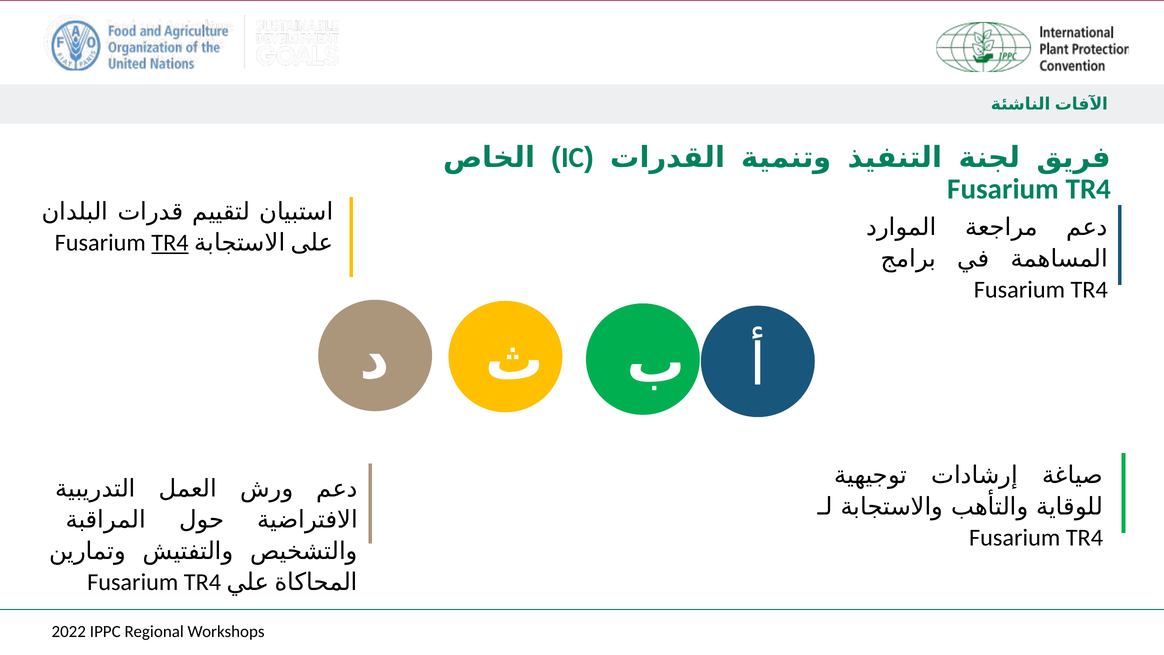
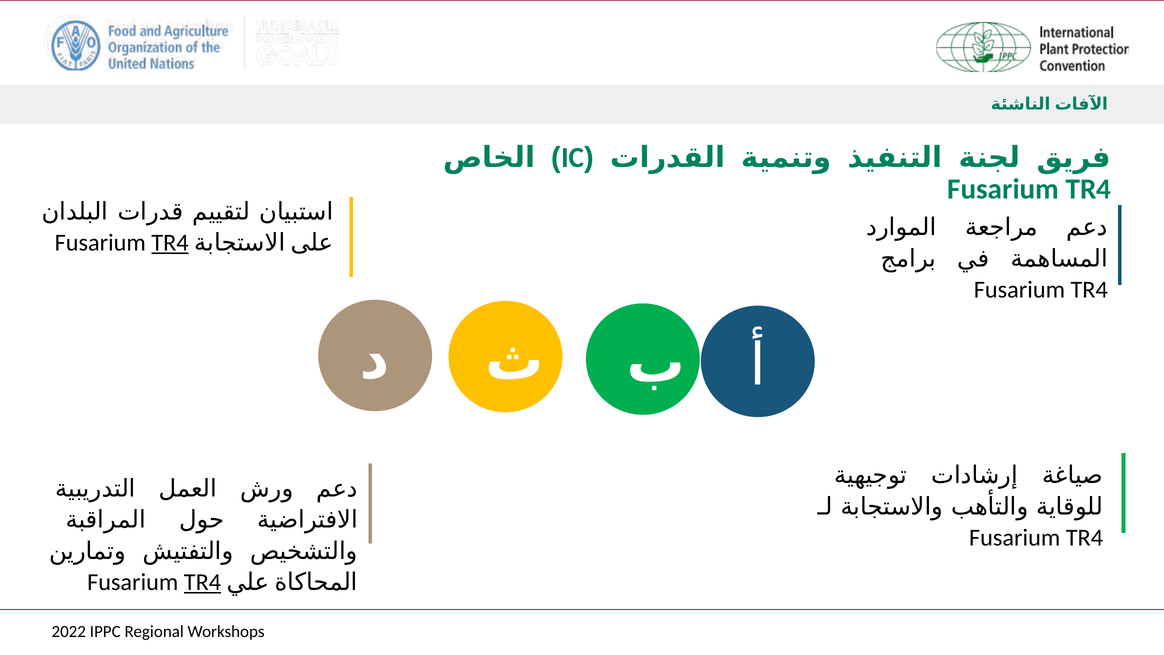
TR4 at (202, 582) underline: none -> present
